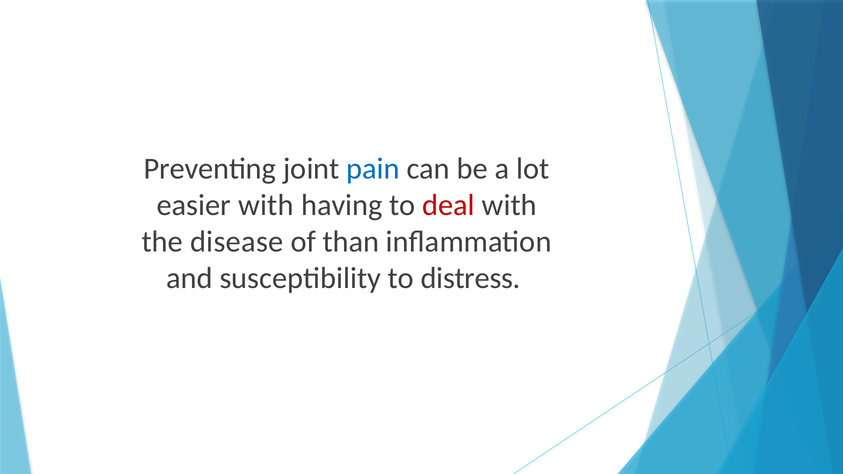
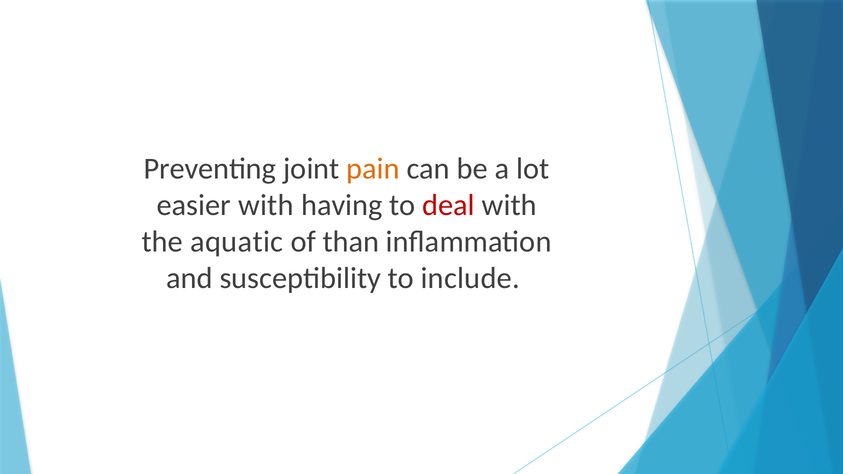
pain colour: blue -> orange
disease: disease -> aquatic
distress: distress -> include
